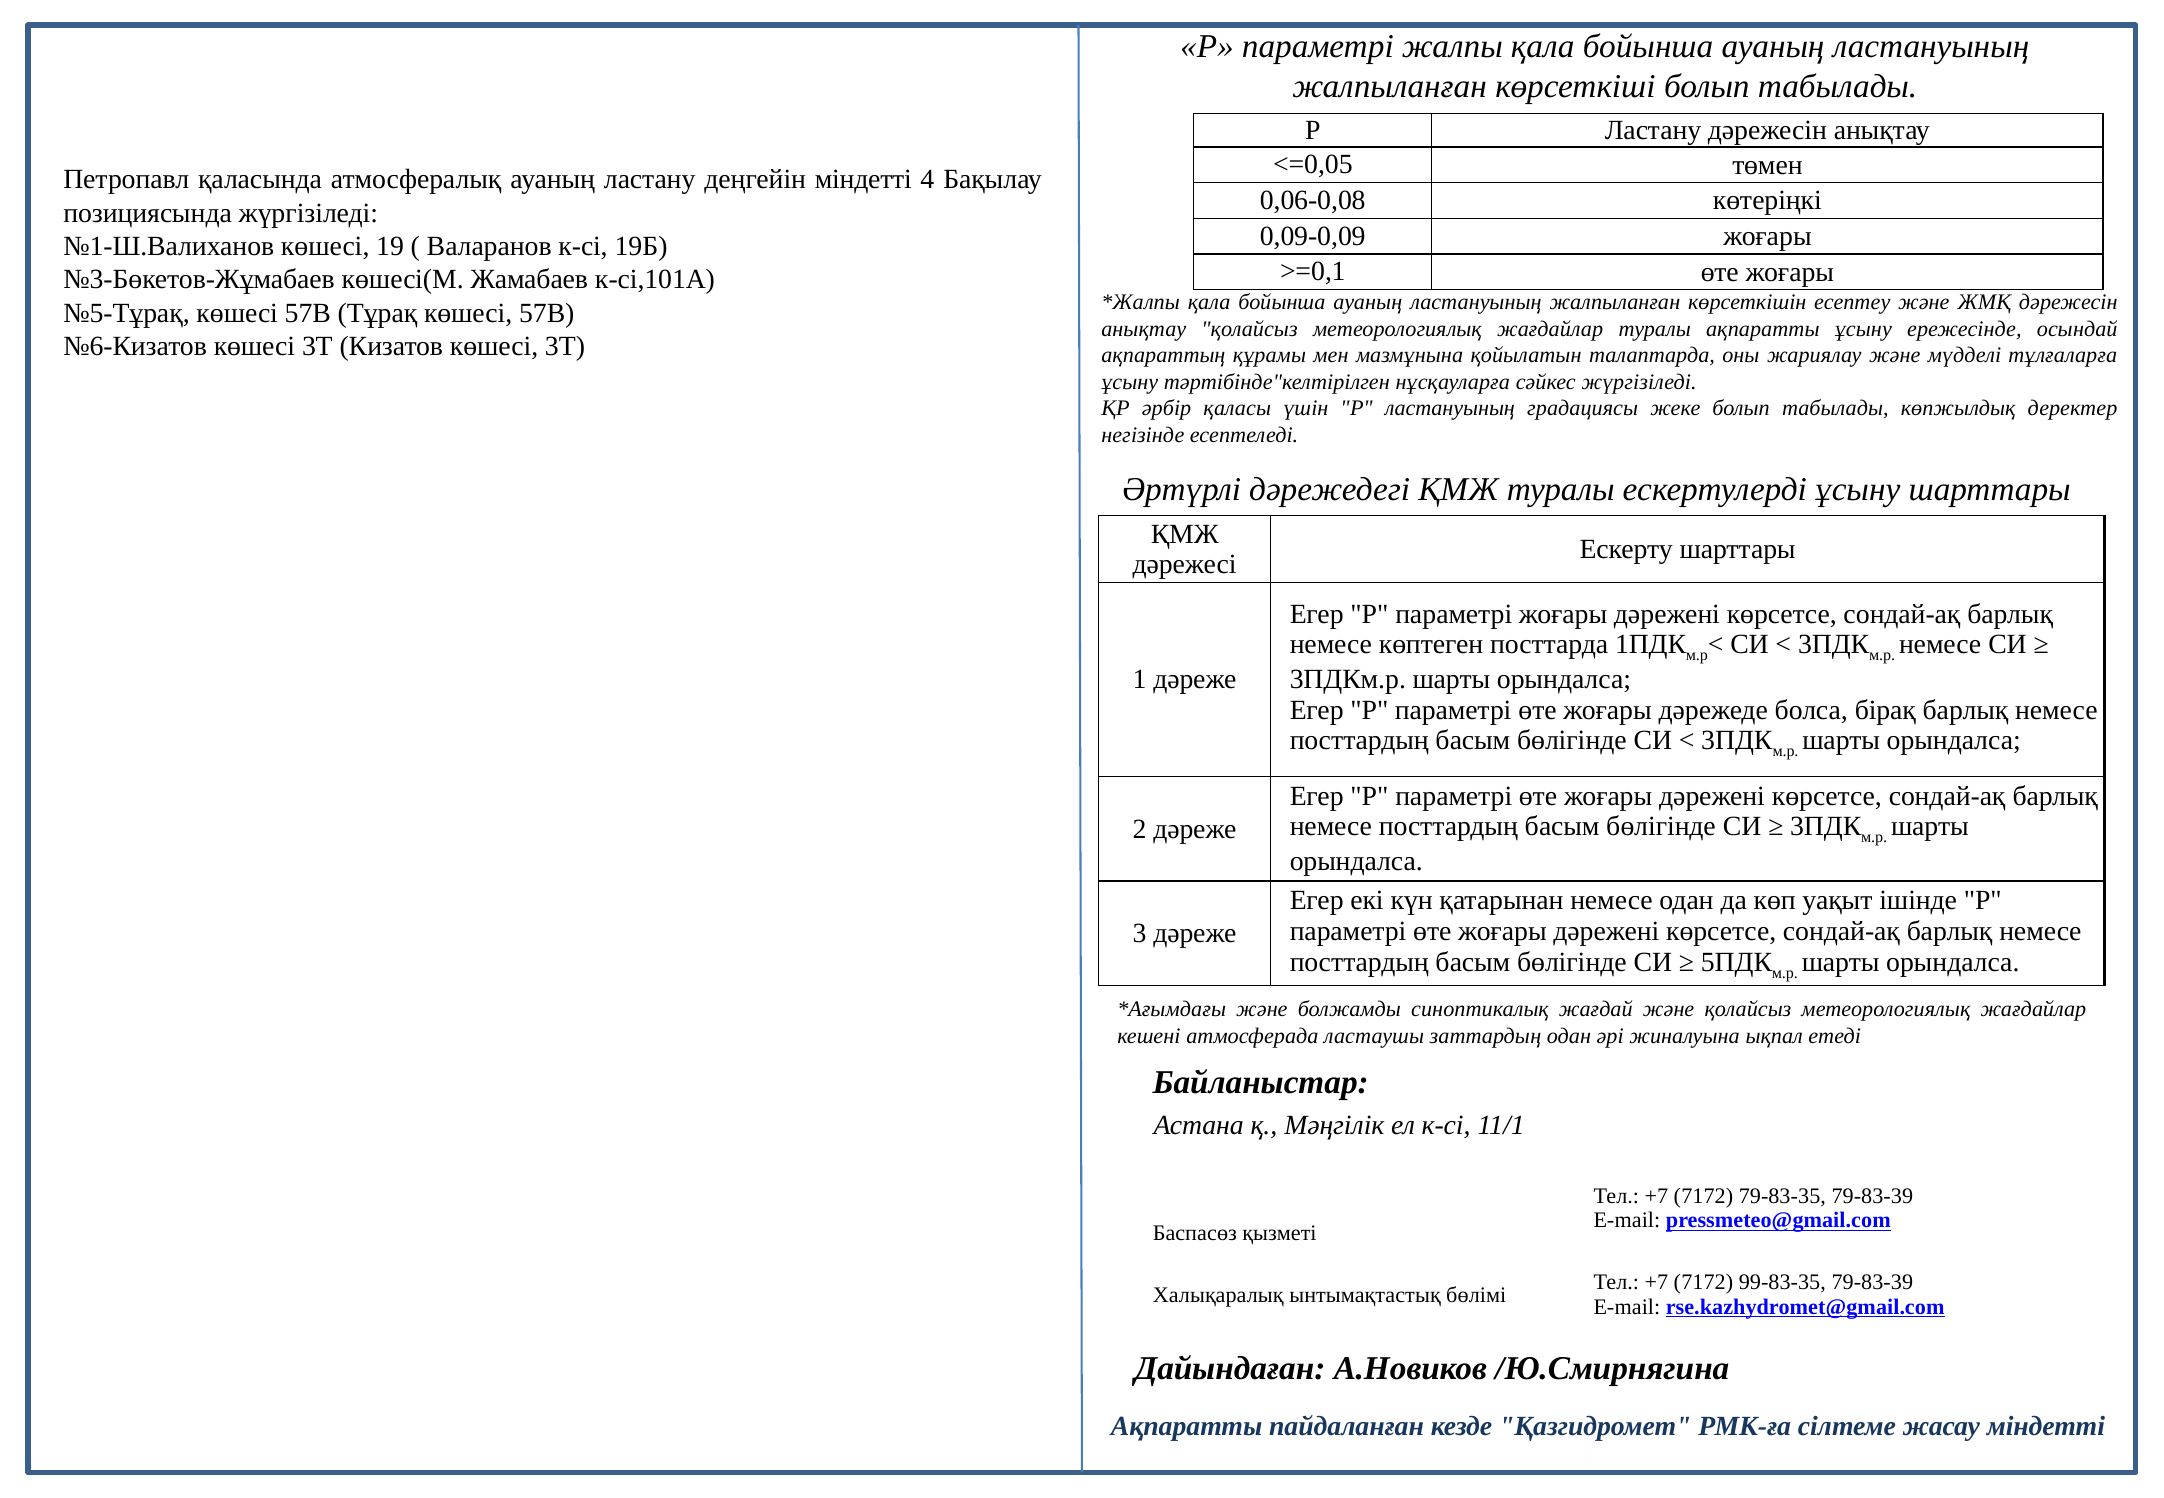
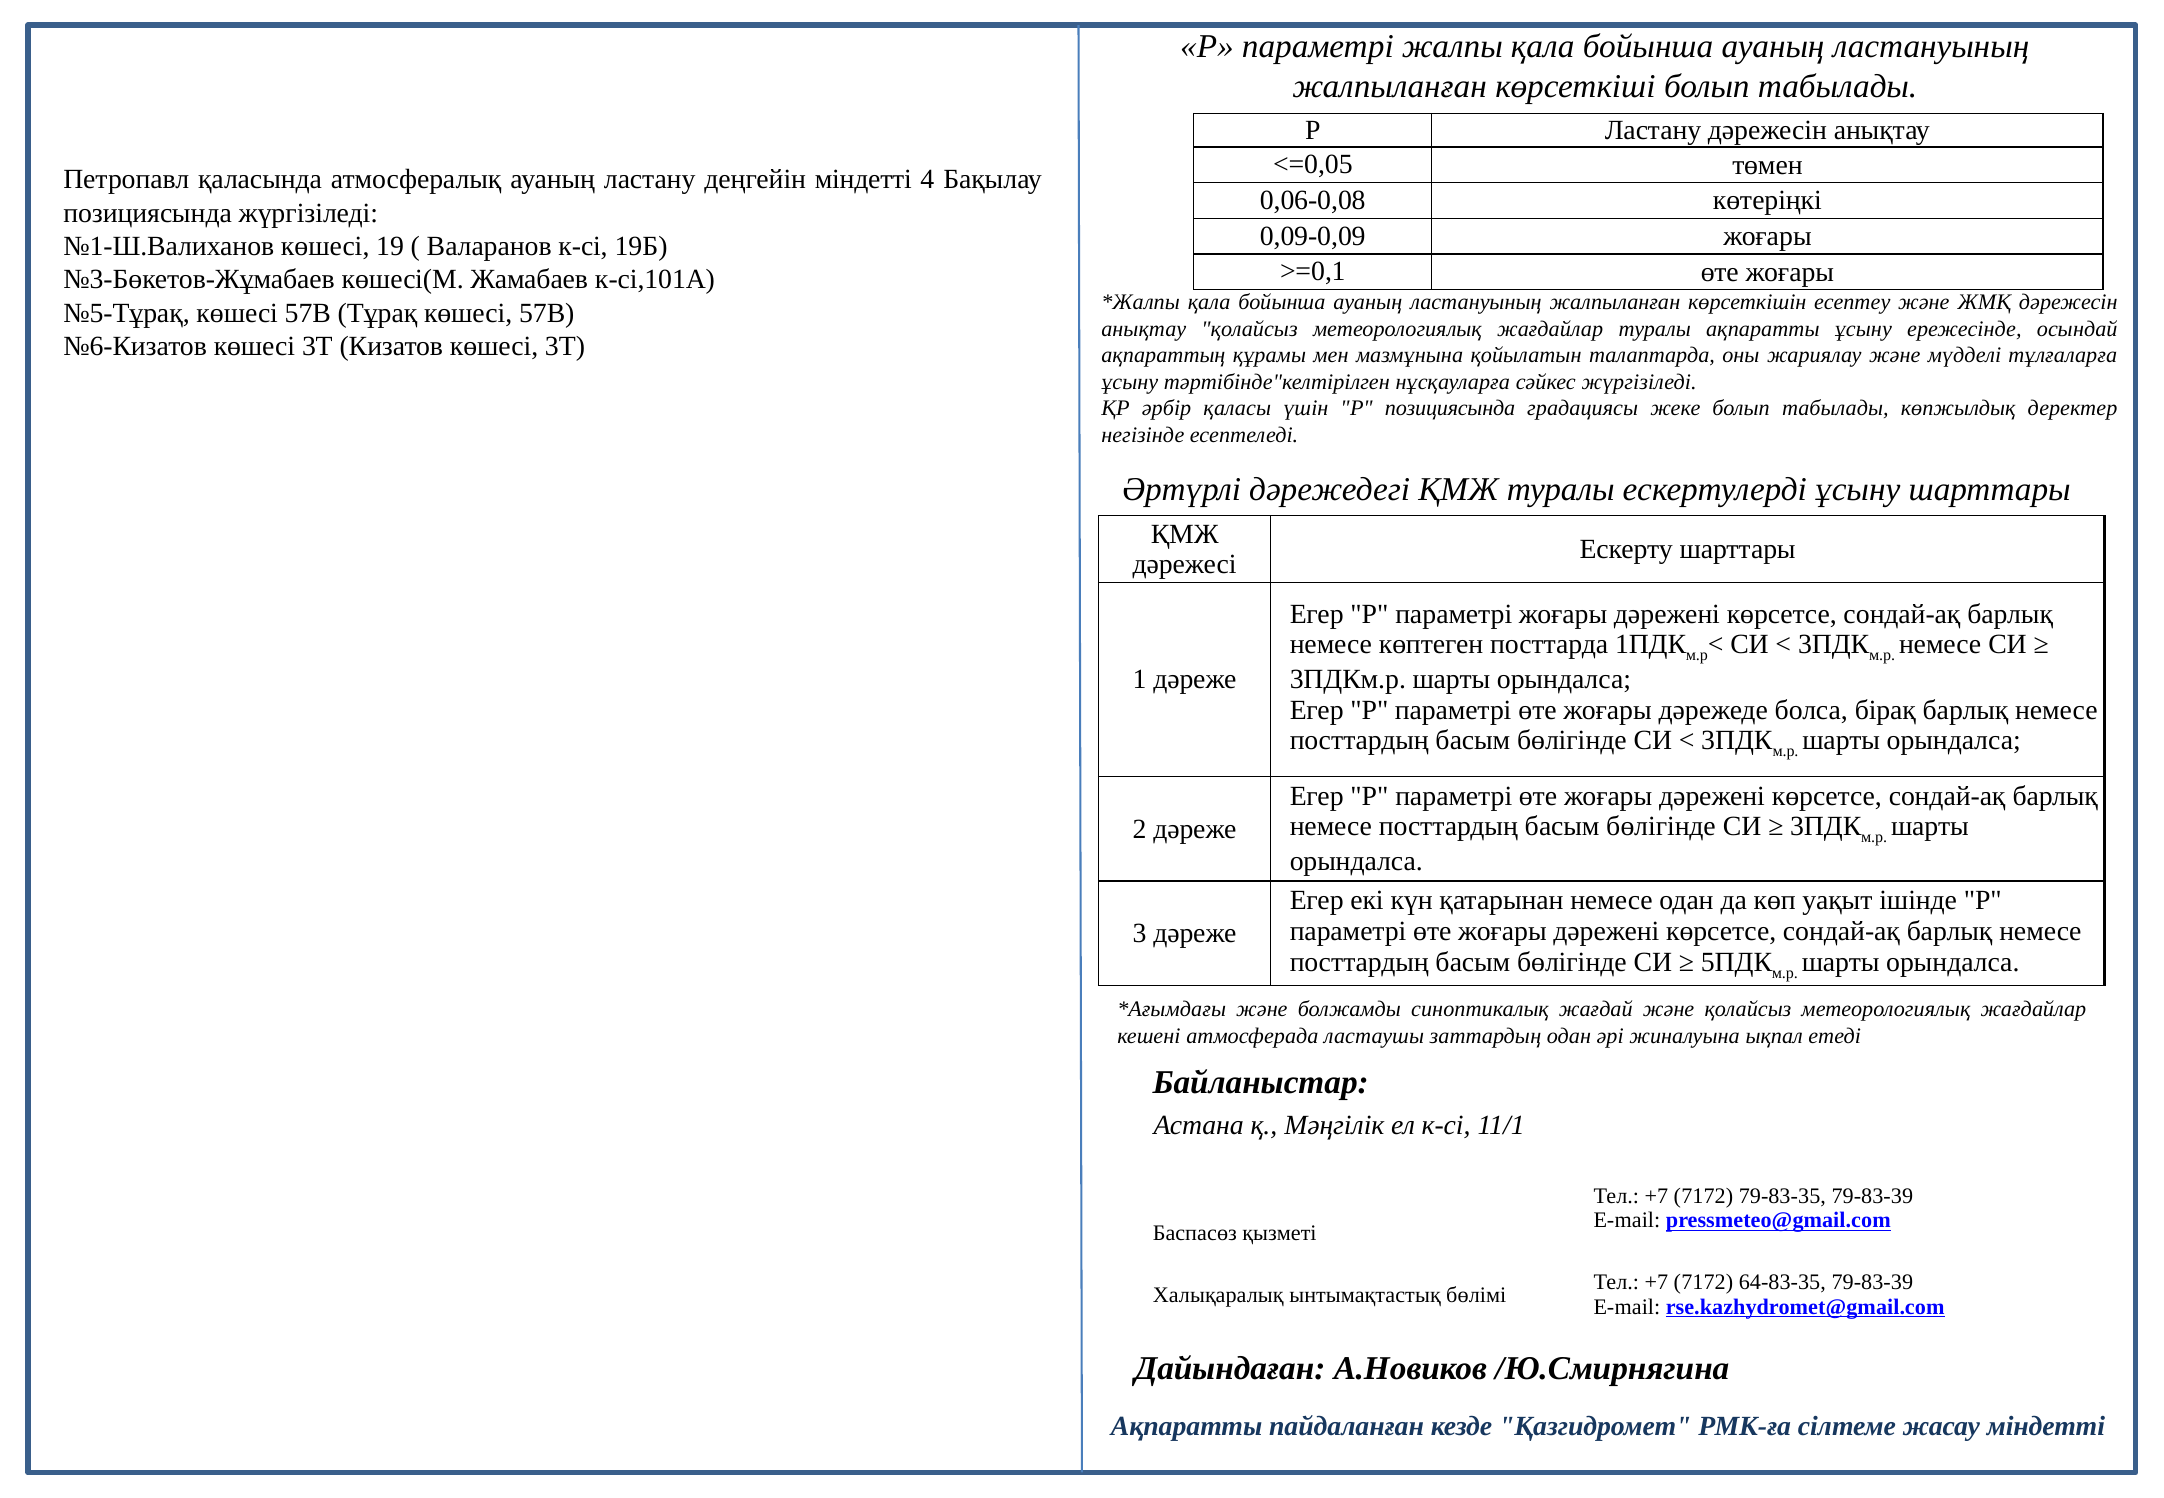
Р ластануының: ластануының -> позициясында
99-83-35: 99-83-35 -> 64-83-35
